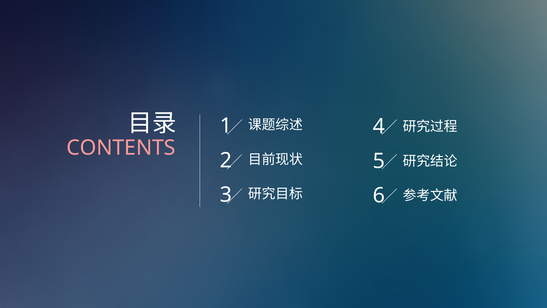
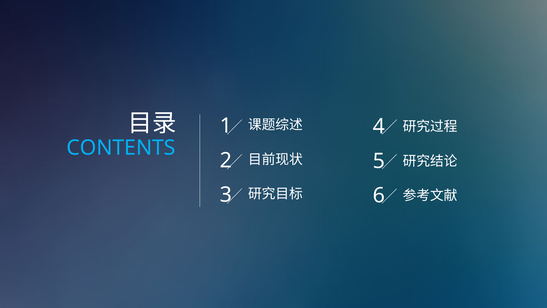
CONTENTS colour: pink -> light blue
